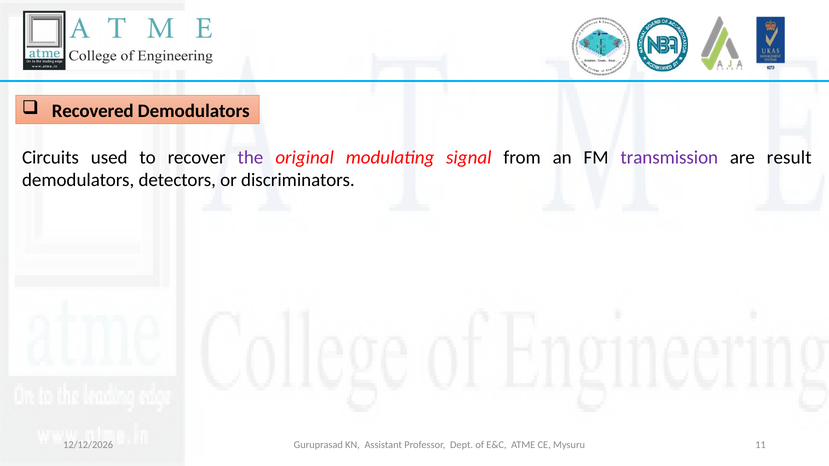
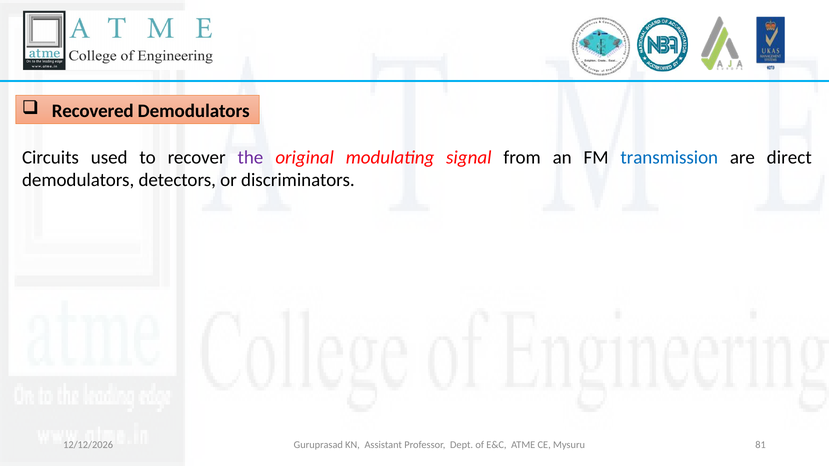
transmission colour: purple -> blue
result: result -> direct
11: 11 -> 81
